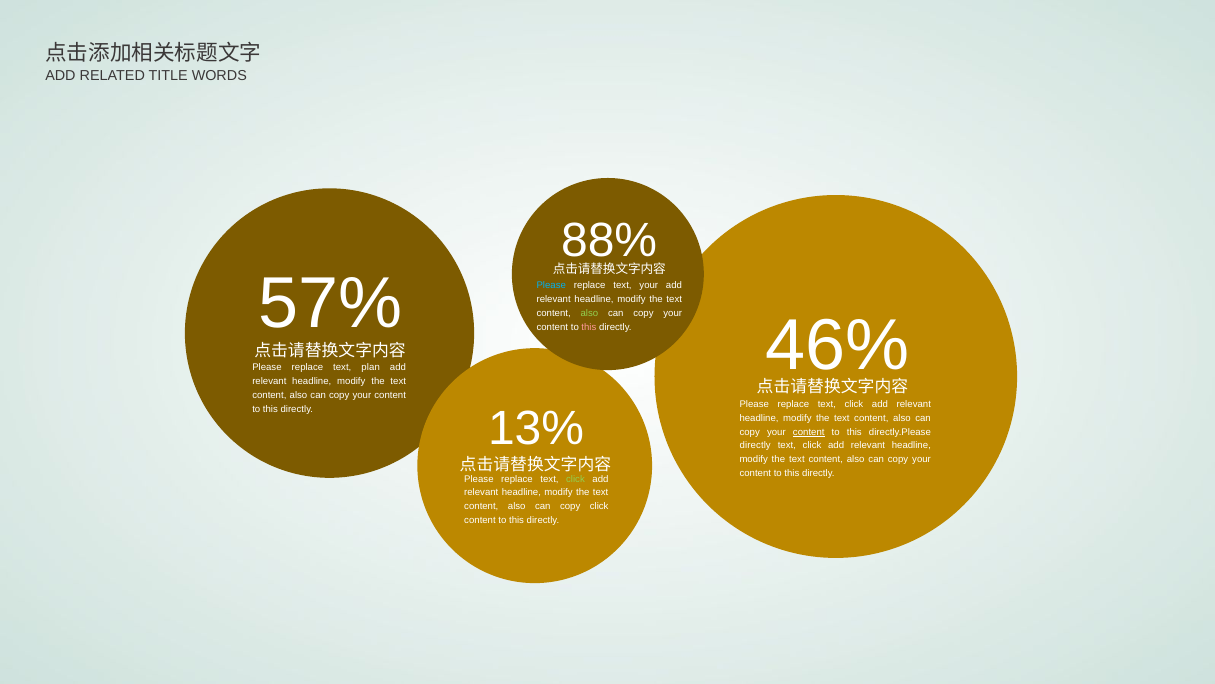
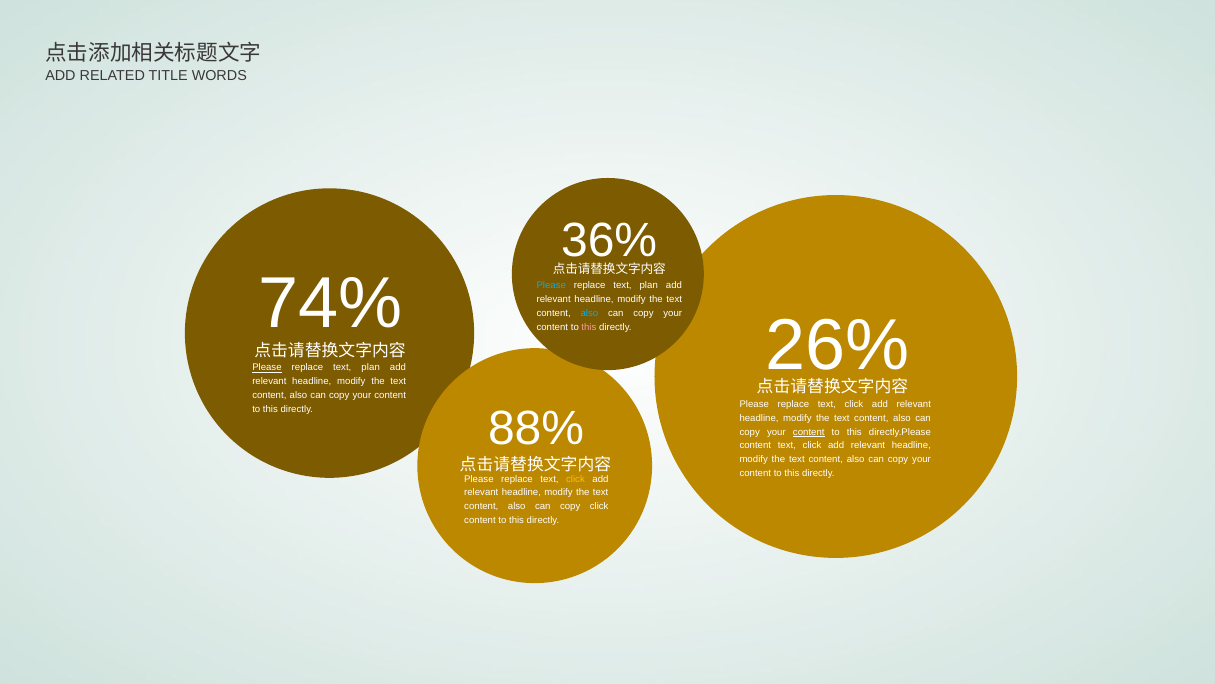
88%: 88% -> 36%
57%: 57% -> 74%
your at (649, 285): your -> plan
also at (589, 313) colour: light green -> light blue
46%: 46% -> 26%
Please at (267, 367) underline: none -> present
13%: 13% -> 88%
directly at (755, 445): directly -> content
click at (576, 479) colour: light green -> yellow
